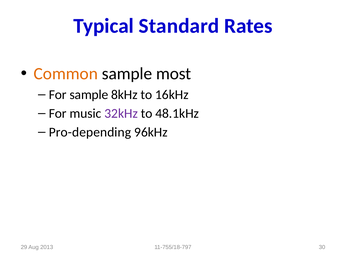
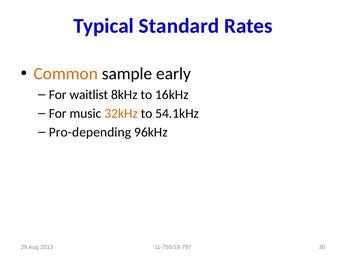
most: most -> early
For sample: sample -> waitlist
32kHz colour: purple -> orange
48.1kHz: 48.1kHz -> 54.1kHz
